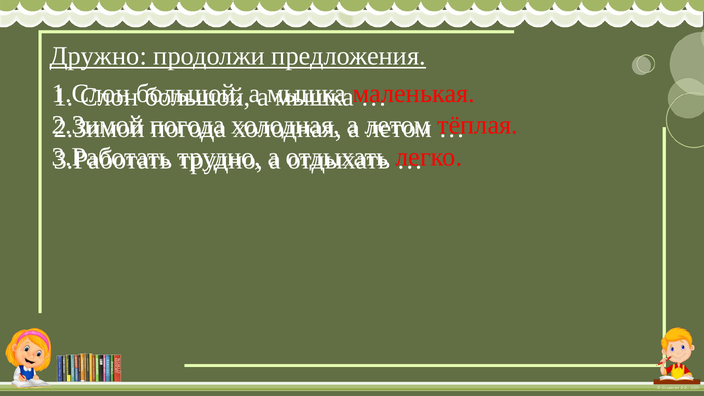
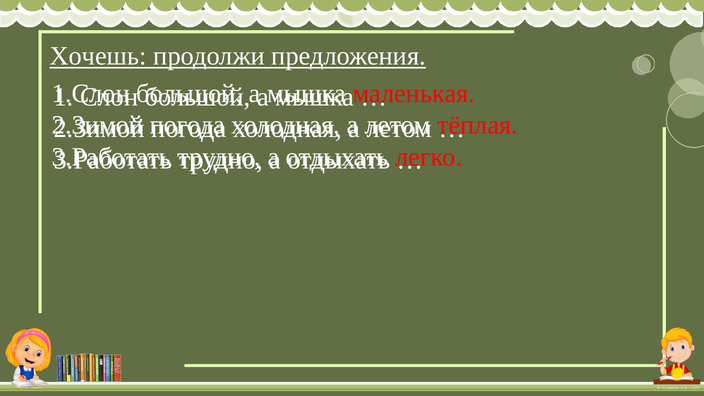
Дружно: Дружно -> Хочешь
